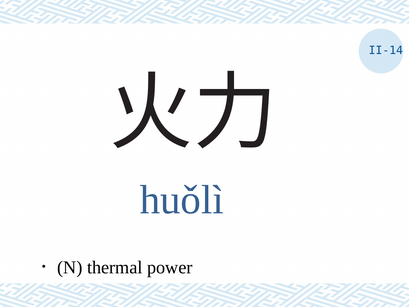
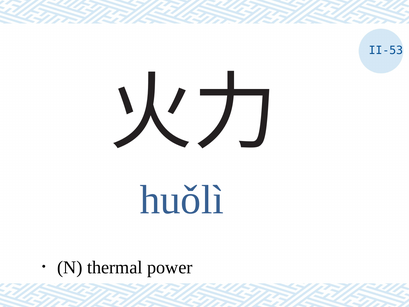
II-14: II-14 -> II-53
